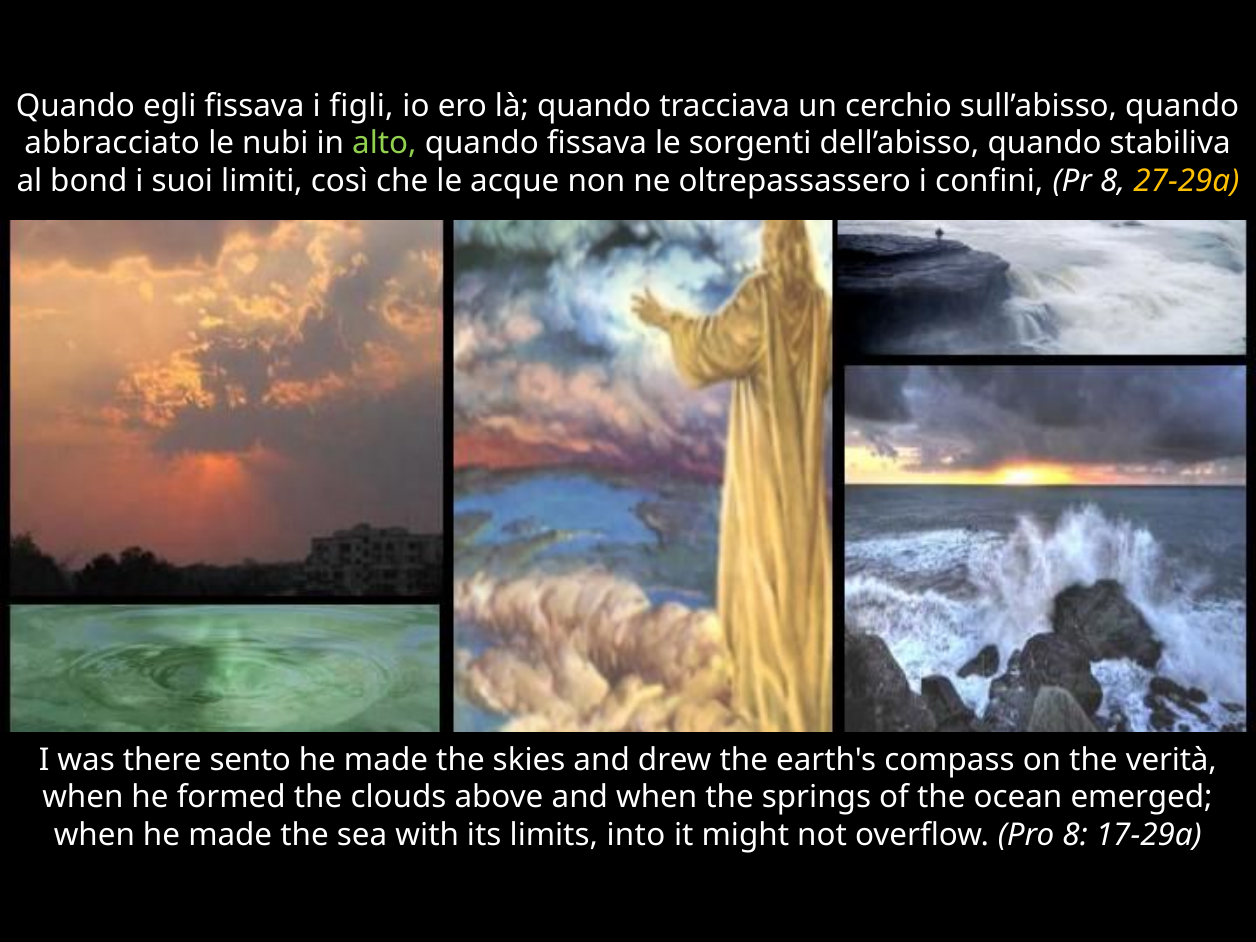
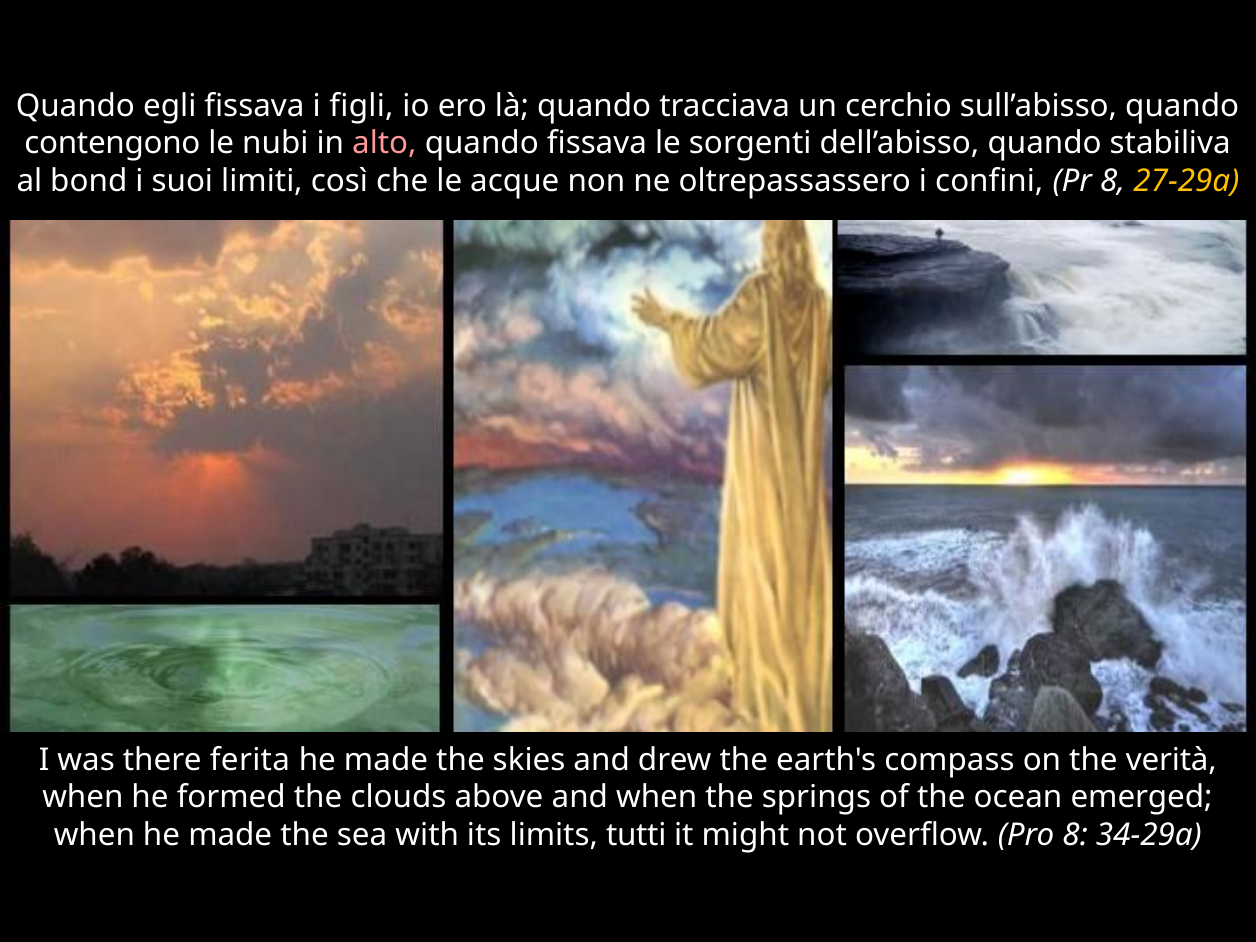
abbracciato: abbracciato -> contengono
alto colour: light green -> pink
sento: sento -> ferita
into: into -> tutti
17-29a: 17-29a -> 34-29a
